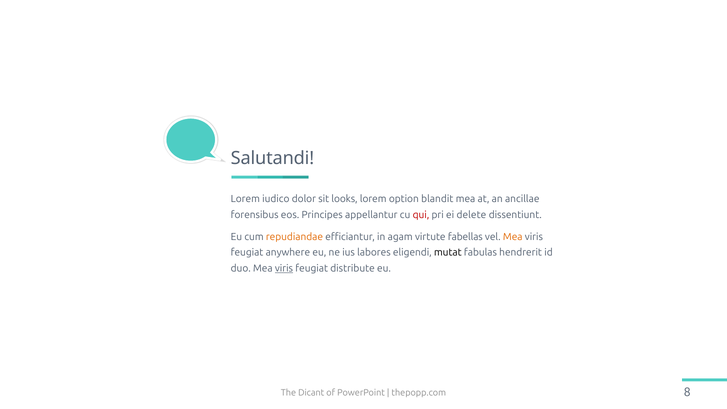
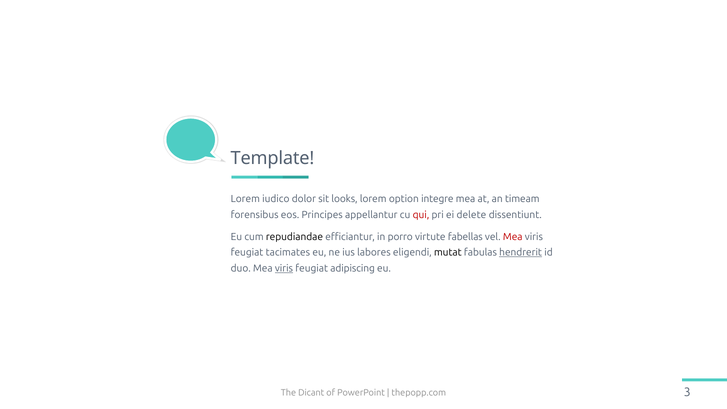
Salutandi: Salutandi -> Template
blandit: blandit -> integre
ancillae: ancillae -> timeam
repudiandae colour: orange -> black
agam: agam -> porro
Mea at (513, 237) colour: orange -> red
anywhere: anywhere -> tacimates
hendrerit underline: none -> present
distribute: distribute -> adipiscing
8: 8 -> 3
